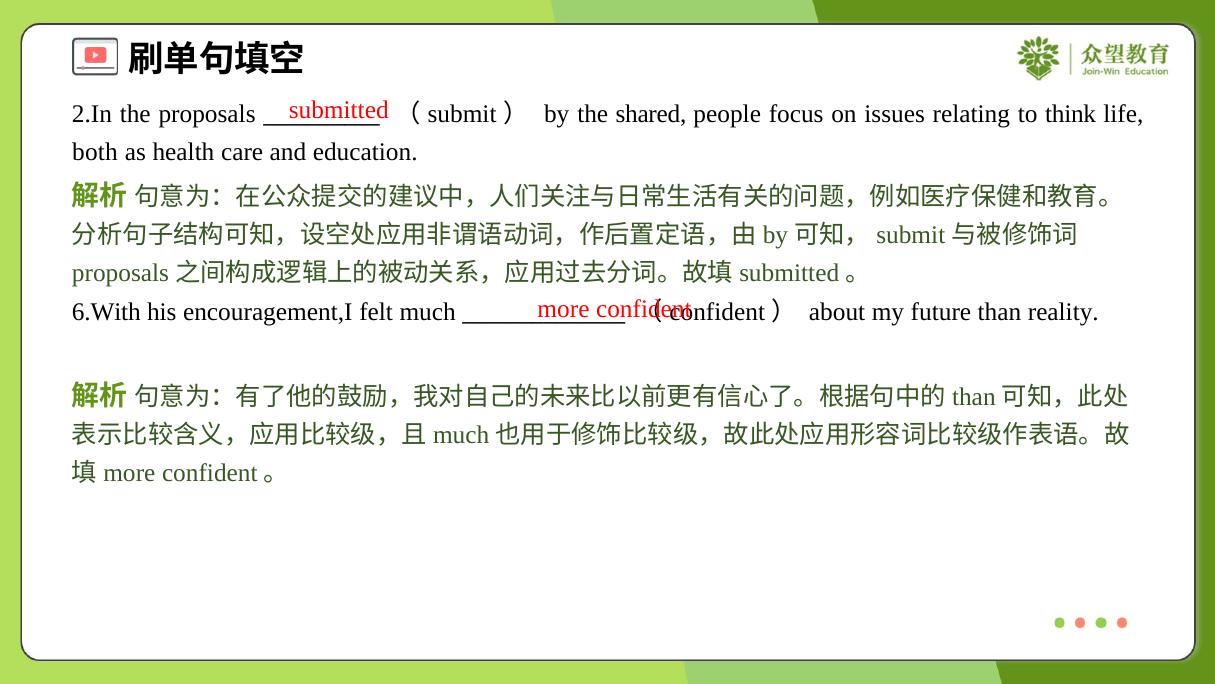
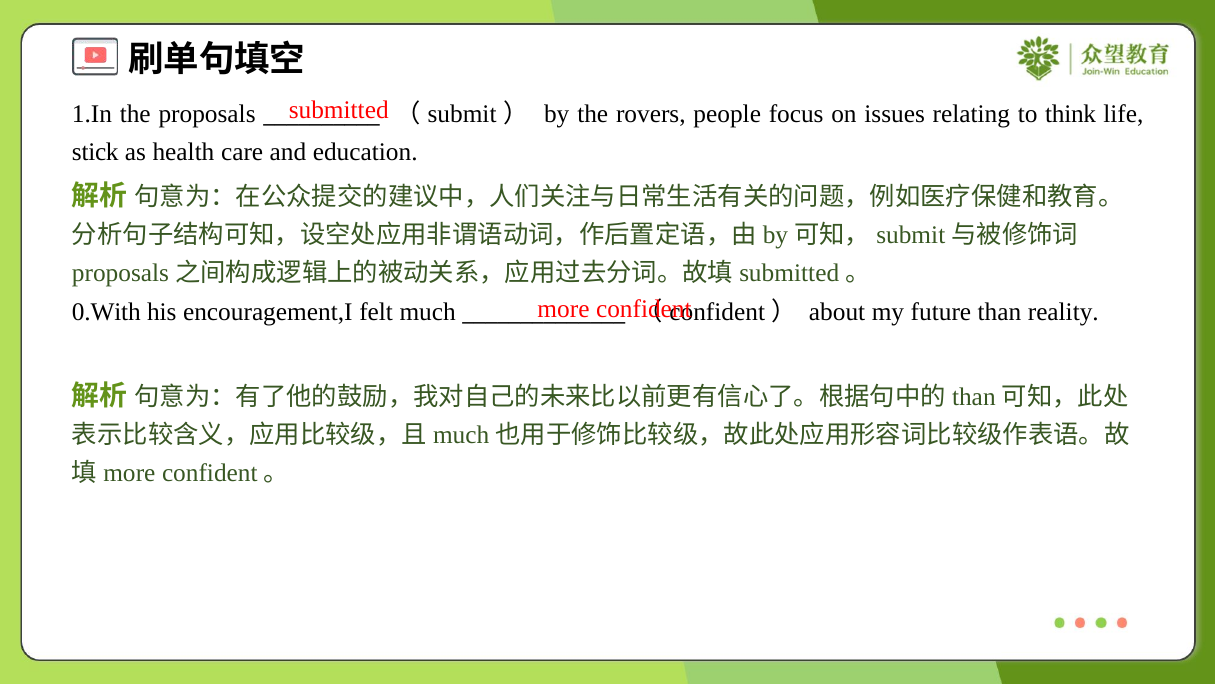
2.In: 2.In -> 1.In
shared: shared -> rovers
both: both -> stick
6.With: 6.With -> 0.With
